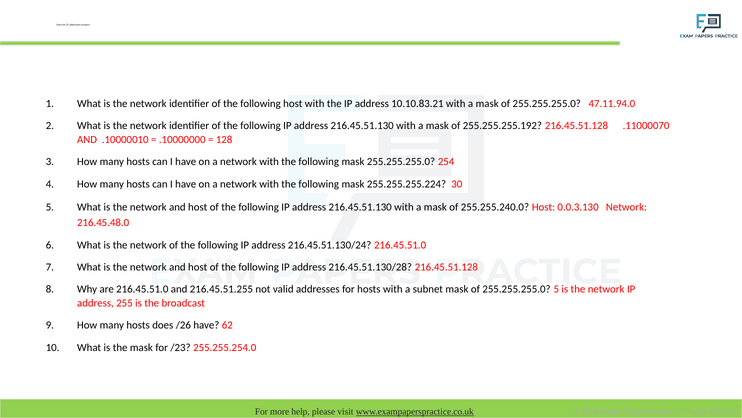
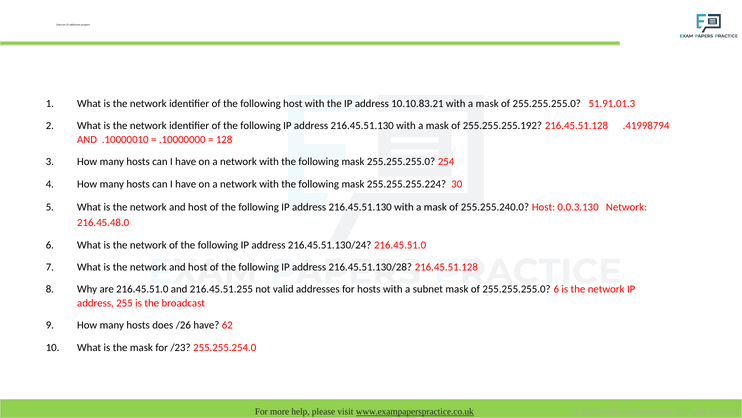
47.11.94.0: 47.11.94.0 -> 51.91.01.3
.11000070: .11000070 -> .41998794
255.255.255.0 5: 5 -> 6
